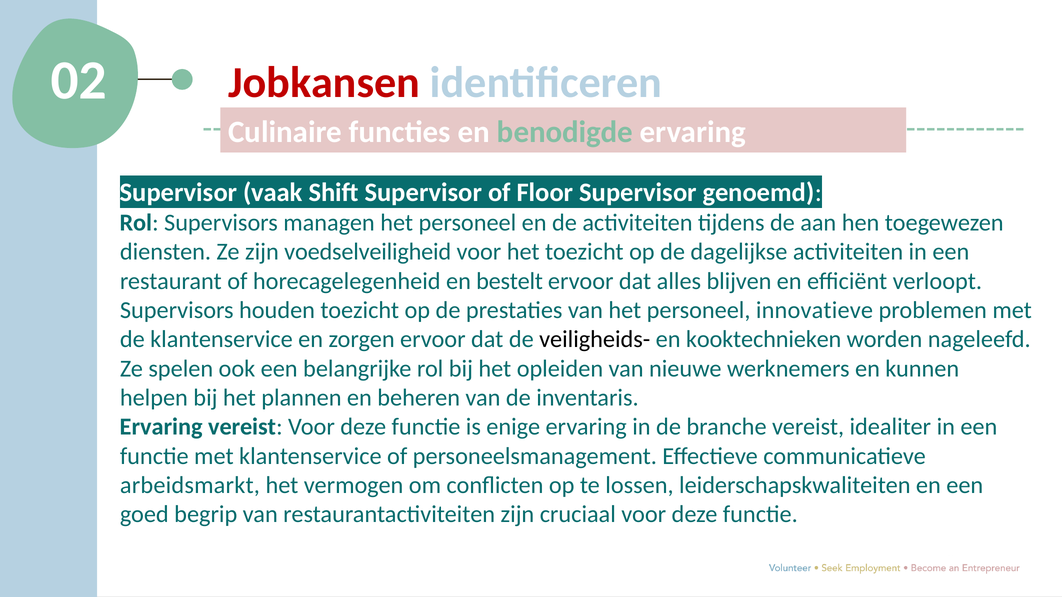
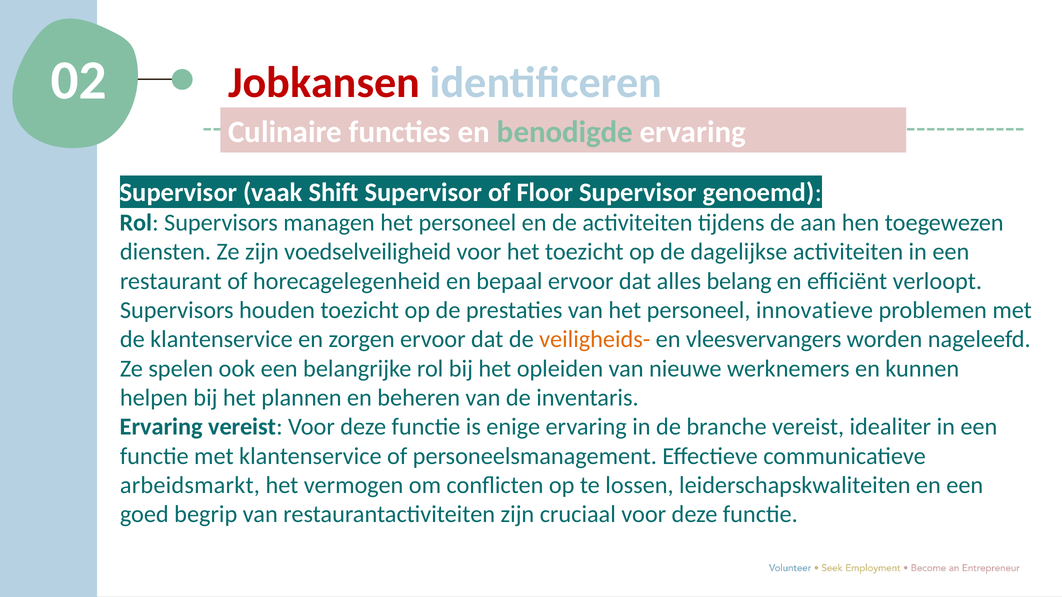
bestelt: bestelt -> bepaal
blijven: blijven -> belang
veiligheids- colour: black -> orange
kooktechnieken: kooktechnieken -> vleesvervangers
